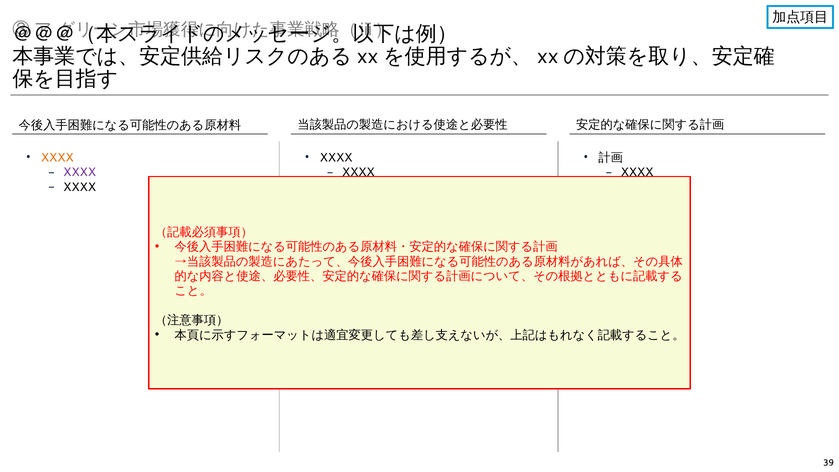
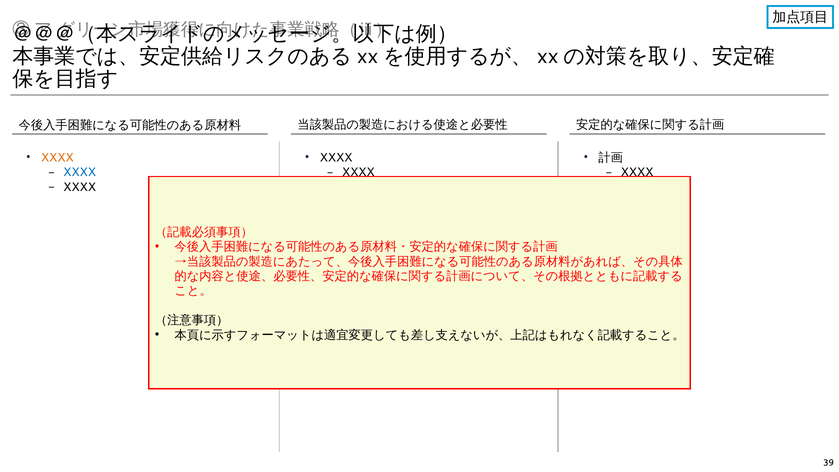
XXXX at (80, 172) colour: purple -> blue
